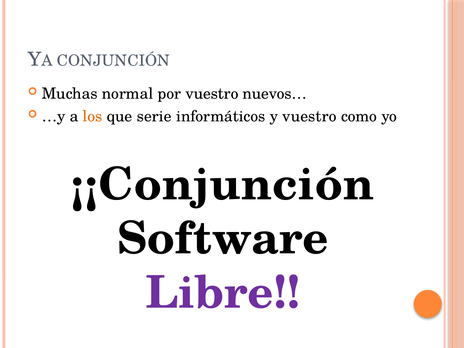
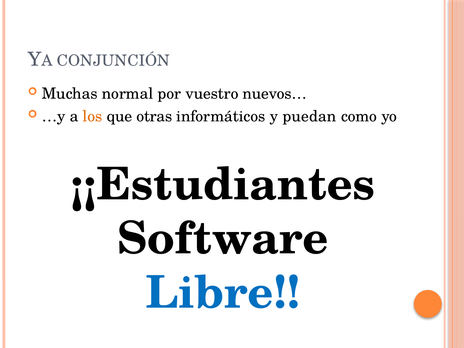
serie: serie -> otras
y vuestro: vuestro -> puedan
¡¡Conjunción: ¡¡Conjunción -> ¡¡Estudiantes
Libre colour: purple -> blue
